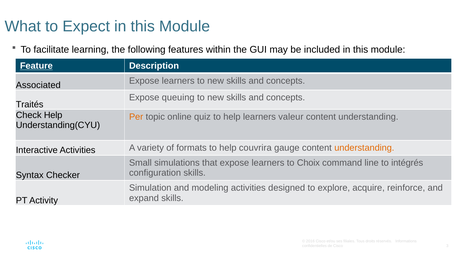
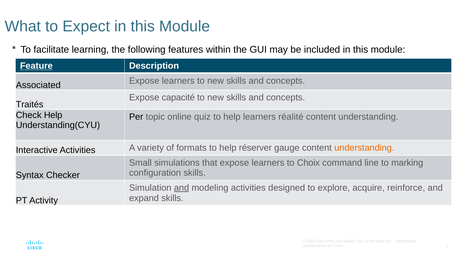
queuing: queuing -> capacité
Per colour: orange -> black
valeur: valeur -> réalité
couvrira: couvrira -> réserver
intégrés: intégrés -> marking
and at (181, 188) underline: none -> present
